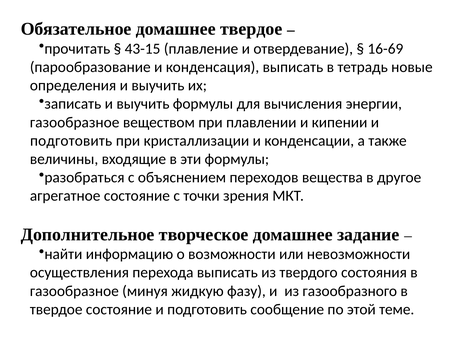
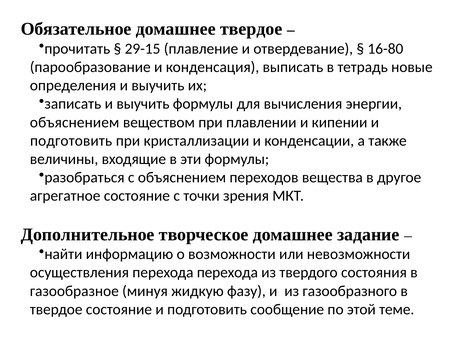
43-15: 43-15 -> 29-15
16-69: 16-69 -> 16-80
газообразное at (75, 122): газообразное -> объяснением
перехода выписать: выписать -> перехода
